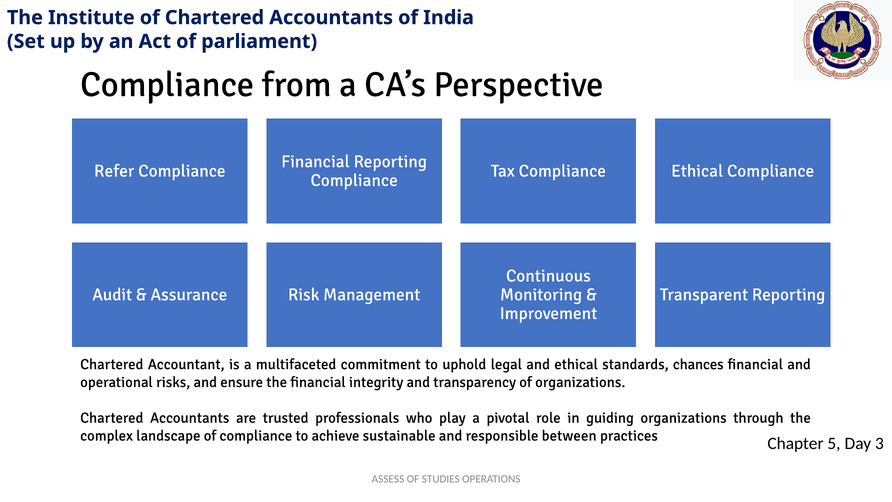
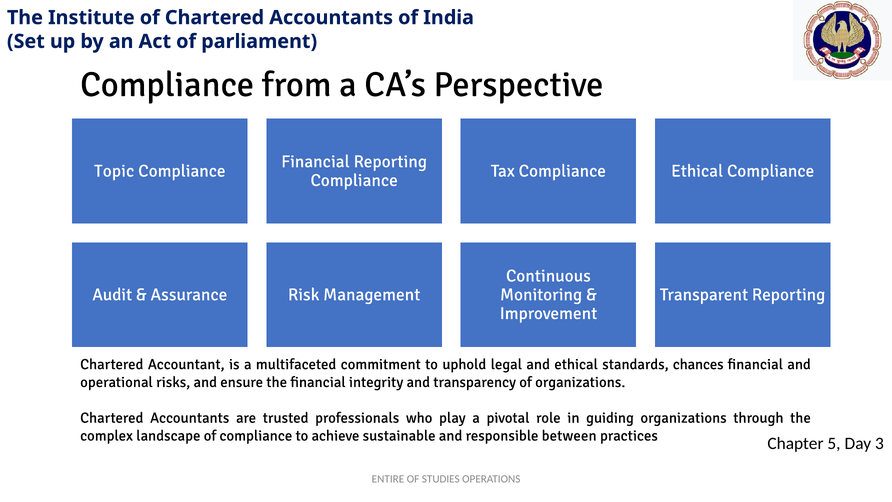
Refer: Refer -> Topic
ASSESS: ASSESS -> ENTIRE
